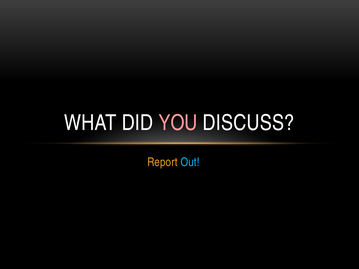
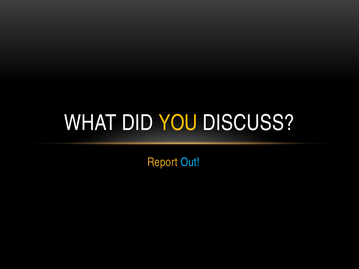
YOU colour: pink -> yellow
